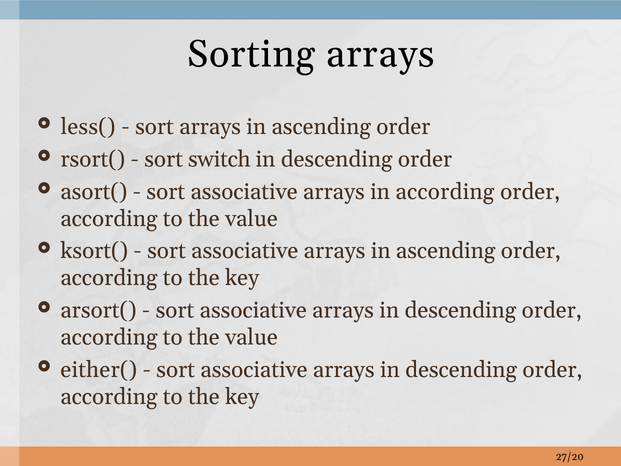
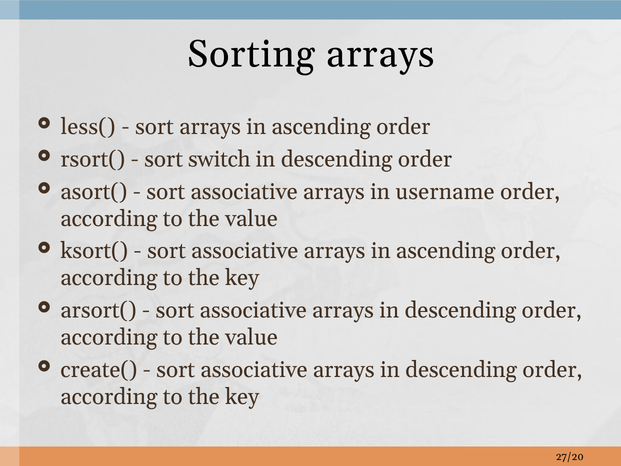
in according: according -> username
either(: either( -> create(
